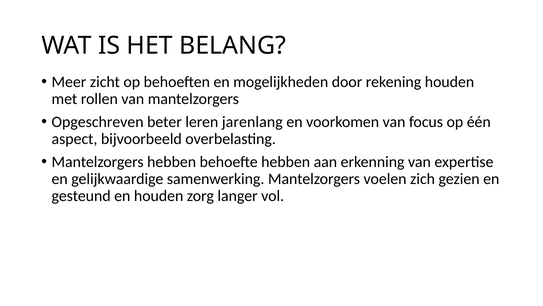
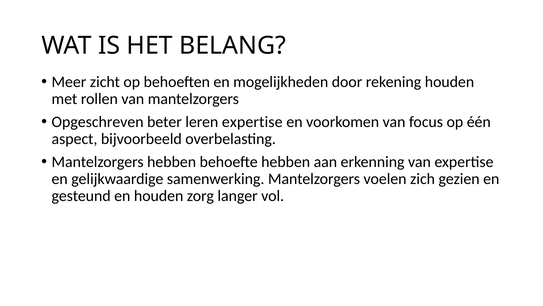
leren jarenlang: jarenlang -> expertise
